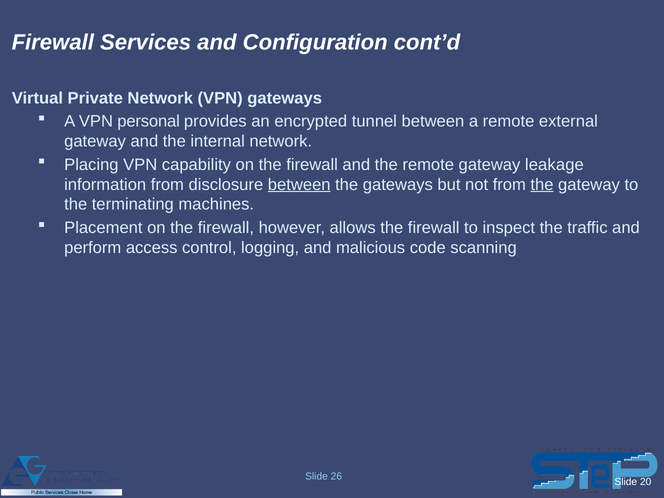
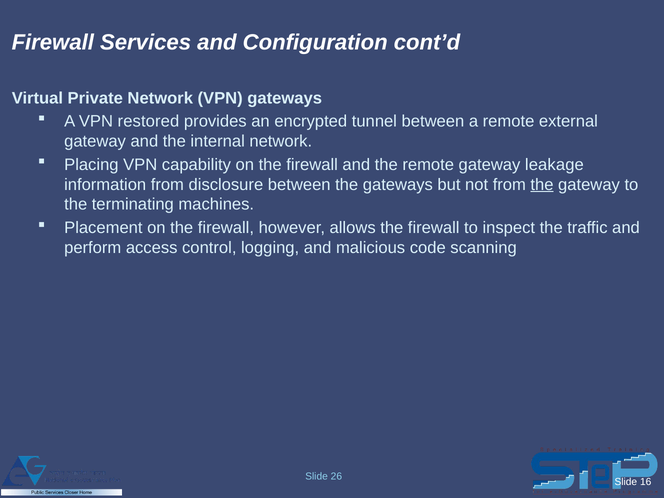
personal: personal -> restored
between at (299, 185) underline: present -> none
20: 20 -> 16
